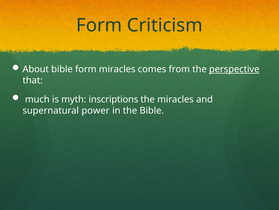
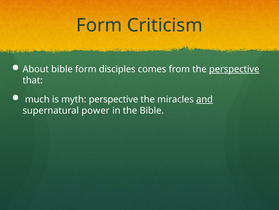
form miracles: miracles -> disciples
myth inscriptions: inscriptions -> perspective
and underline: none -> present
